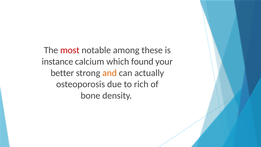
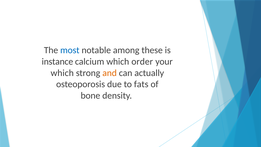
most colour: red -> blue
found: found -> order
better at (62, 73): better -> which
rich: rich -> fats
